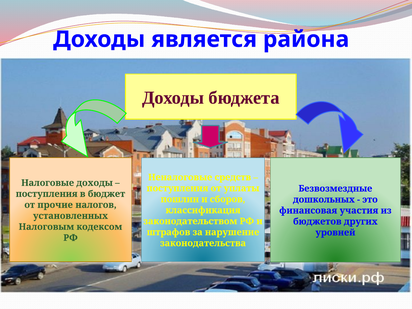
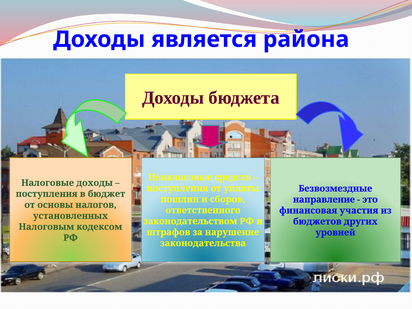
дошкольных: дошкольных -> направление
прочие: прочие -> основы
классификация: классификация -> ответственного
